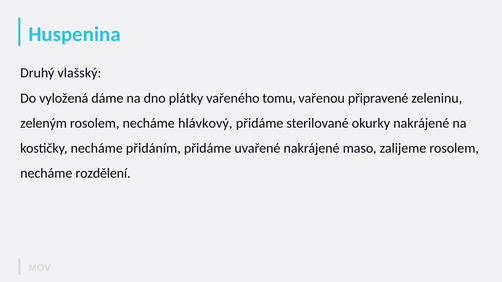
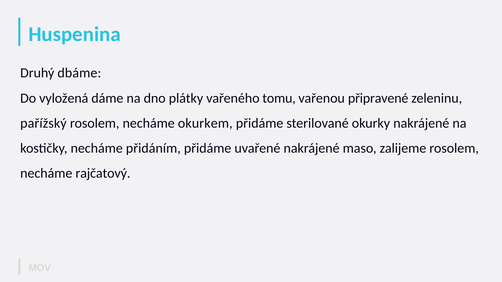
vlašský: vlašský -> dbáme
zeleným: zeleným -> pařížský
hlávkový: hlávkový -> okurkem
rozdělení: rozdělení -> rajčatový
